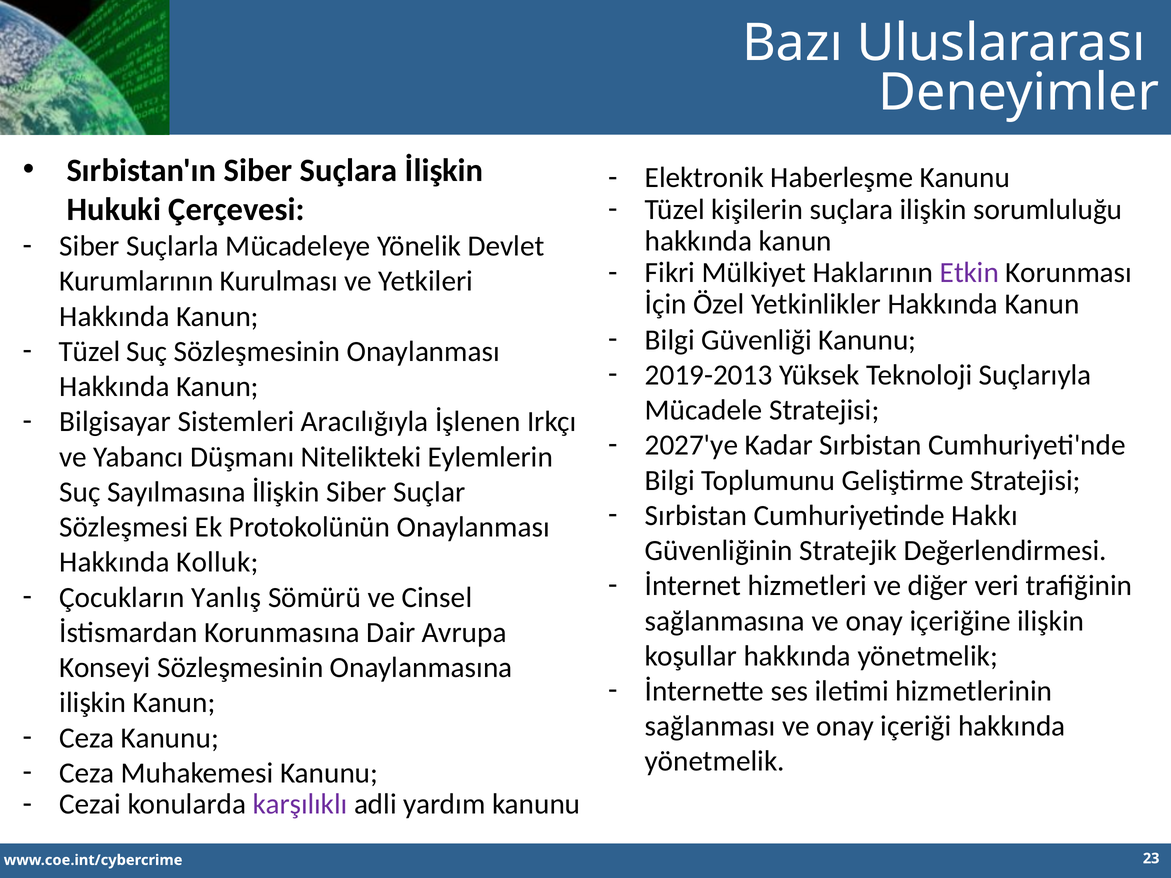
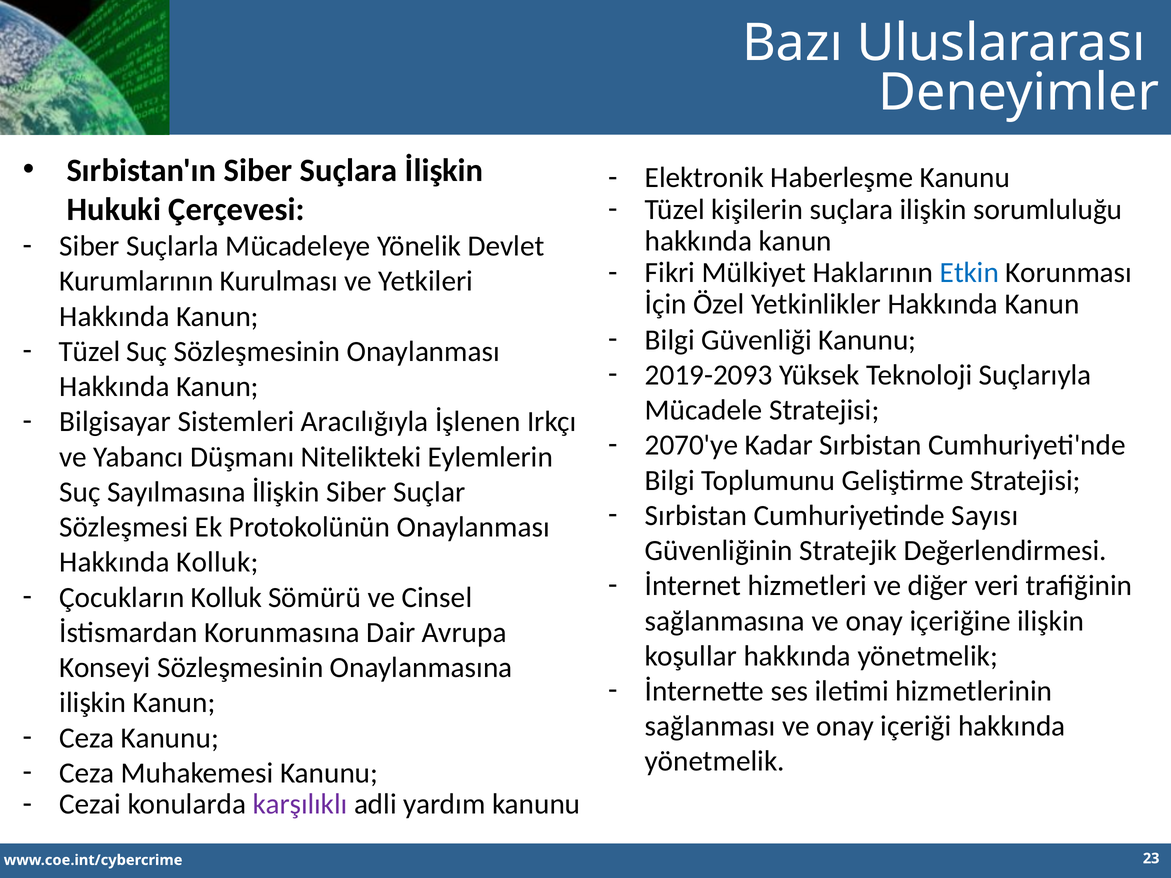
Etkin colour: purple -> blue
2019-2013: 2019-2013 -> 2019-2093
2027'ye: 2027'ye -> 2070'ye
Hakkı: Hakkı -> Sayısı
Çocukların Yanlış: Yanlış -> Kolluk
